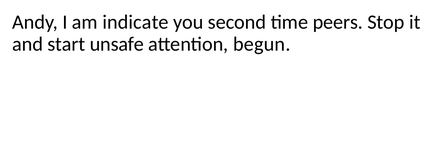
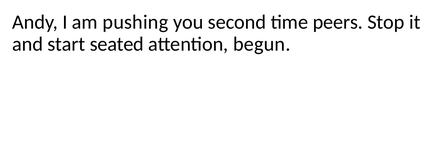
indicate: indicate -> pushing
unsafe: unsafe -> seated
